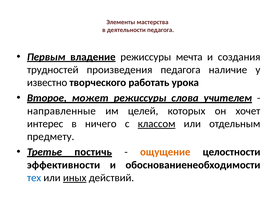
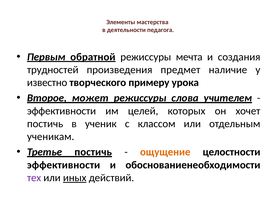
владение: владение -> обратной
произведения педагога: педагога -> предмет
работать: работать -> примеру
направленные at (61, 111): направленные -> эффективности
интерес at (45, 124): интерес -> постичь
ничего: ничего -> ученик
классом underline: present -> none
предмету: предмету -> ученикам
тех colour: blue -> purple
